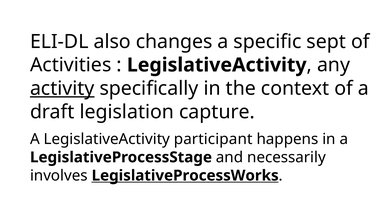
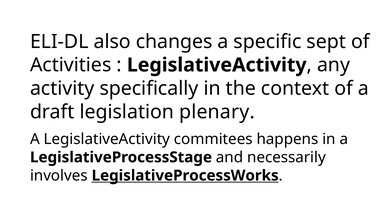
activity underline: present -> none
capture: capture -> plenary
participant: participant -> commitees
